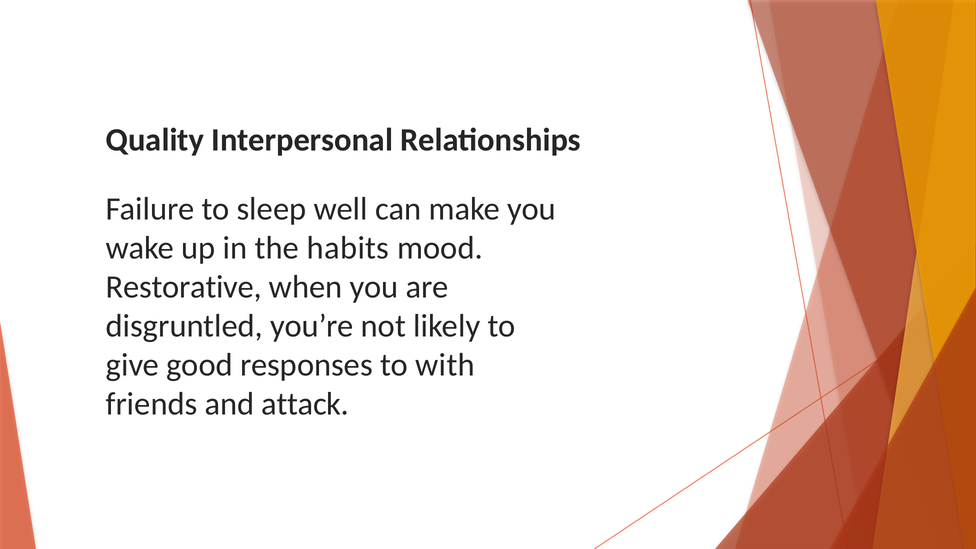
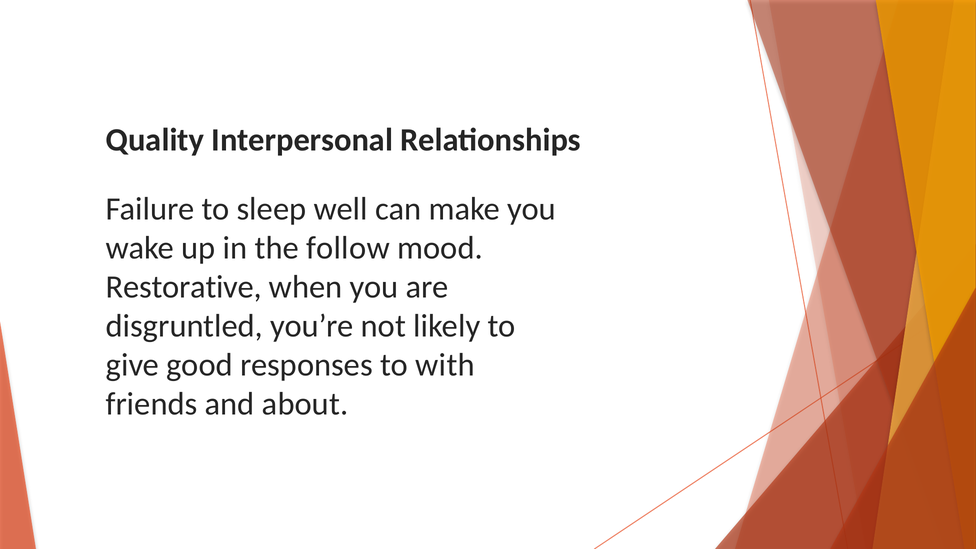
habits: habits -> follow
attack: attack -> about
